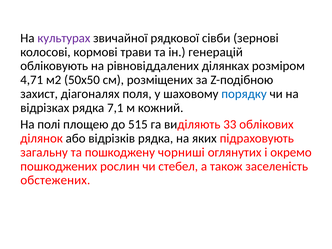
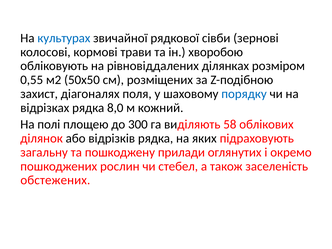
культурах colour: purple -> blue
генерацій: генерацій -> хворобою
4,71: 4,71 -> 0,55
7,1: 7,1 -> 8,0
515: 515 -> 300
33: 33 -> 58
чорниші: чорниші -> прилади
